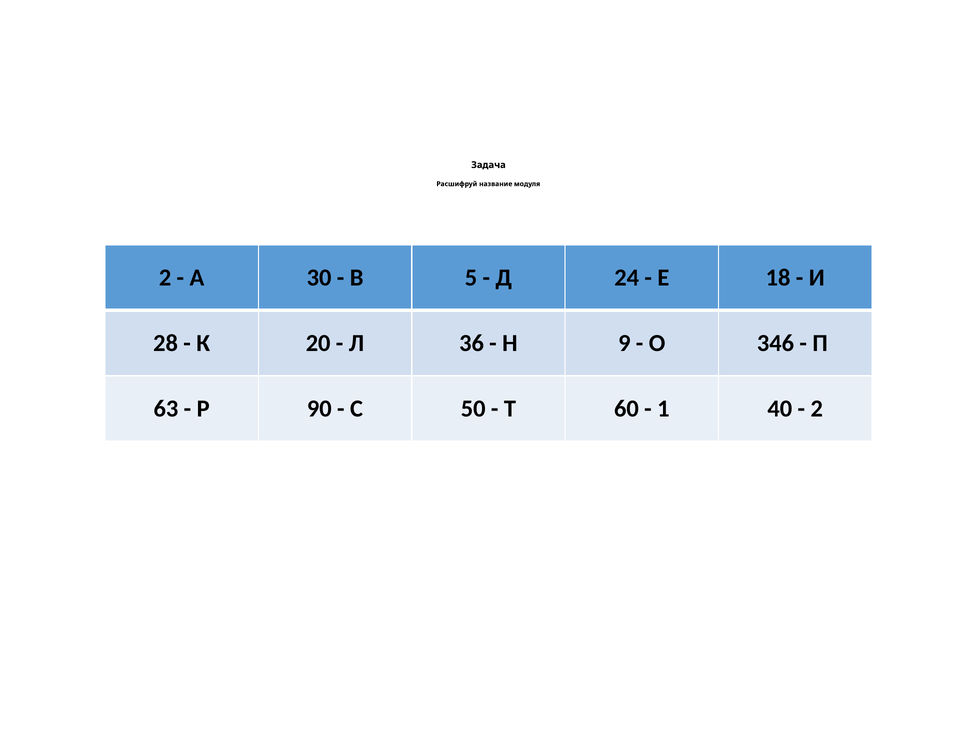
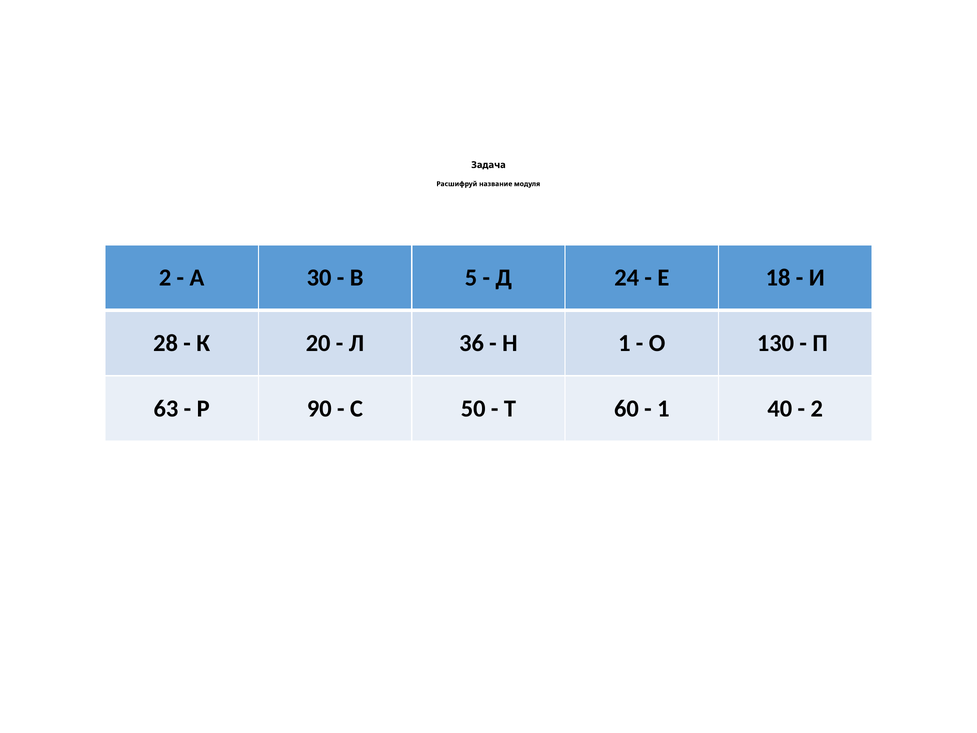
Н 9: 9 -> 1
346: 346 -> 130
